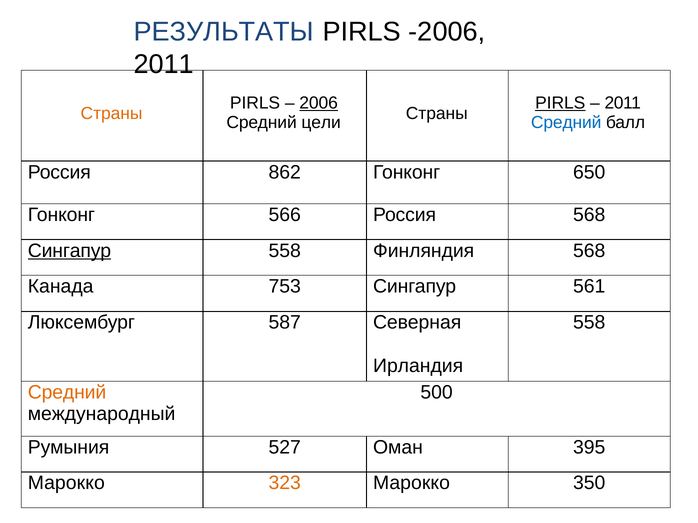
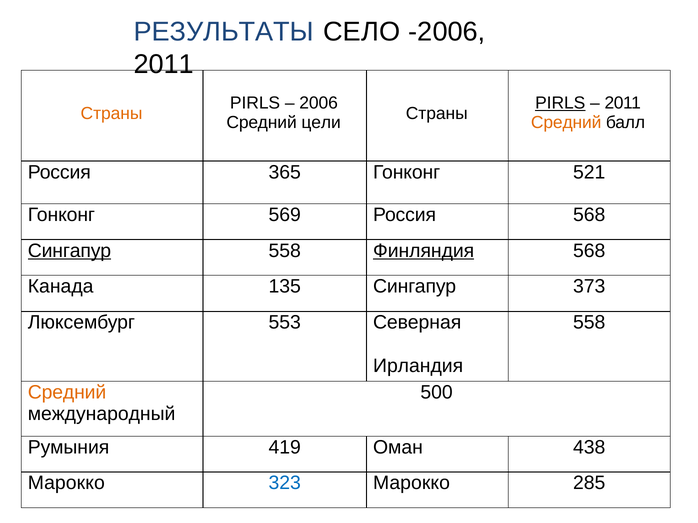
РIRLS: РIRLS -> СЕЛО
2006 underline: present -> none
Средний at (566, 123) colour: blue -> orange
862: 862 -> 365
650: 650 -> 521
566: 566 -> 569
Финляндия underline: none -> present
753: 753 -> 135
561: 561 -> 373
587: 587 -> 553
527: 527 -> 419
395: 395 -> 438
323 colour: orange -> blue
350: 350 -> 285
